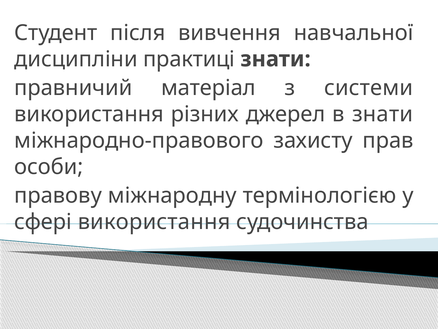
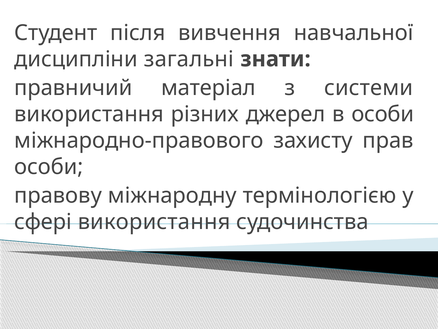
практиці: практиці -> загальні
в знати: знати -> особи
